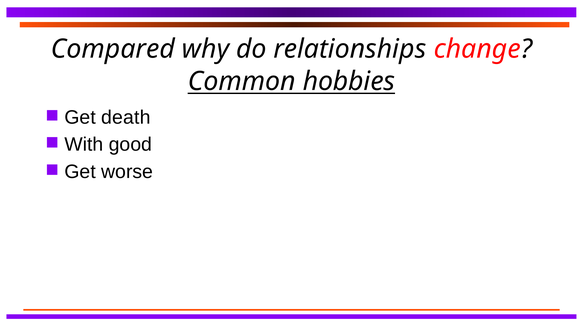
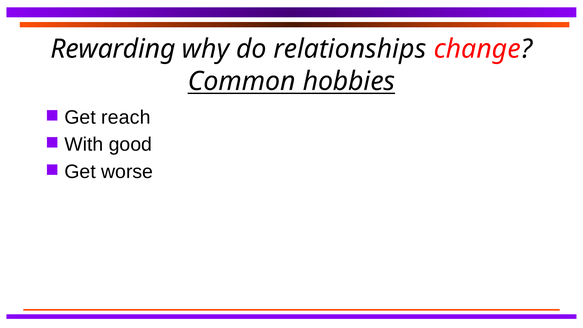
Compared: Compared -> Rewarding
death: death -> reach
